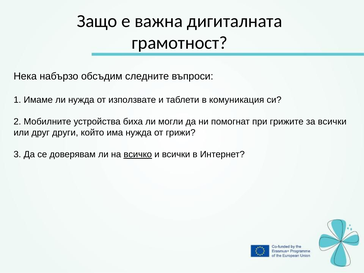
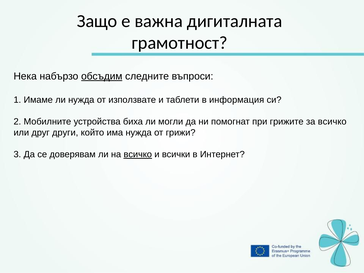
обсъдим underline: none -> present
комуникация: комуникация -> информация
за всички: всички -> всичко
